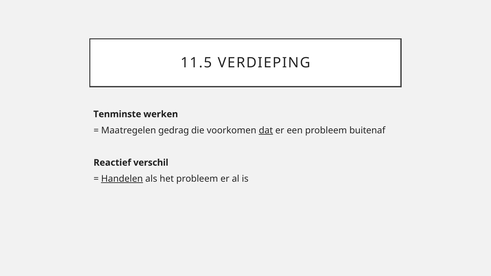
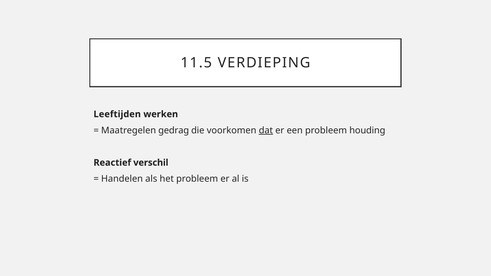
Tenminste: Tenminste -> Leeftijden
buitenaf: buitenaf -> houding
Handelen underline: present -> none
